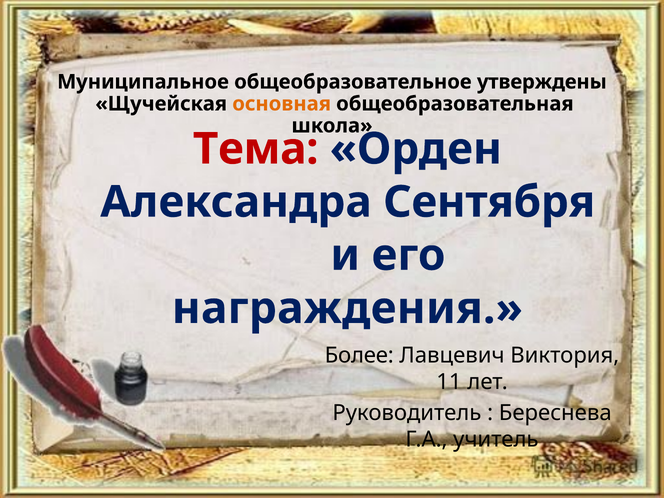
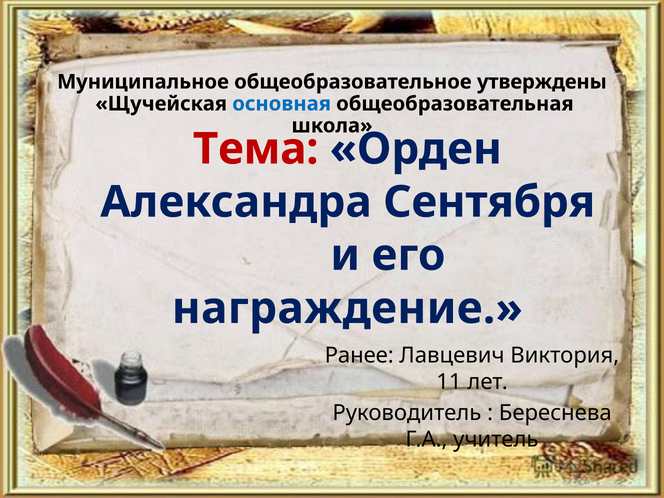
основная colour: orange -> blue
награждения: награждения -> награждение
Более: Более -> Ранее
